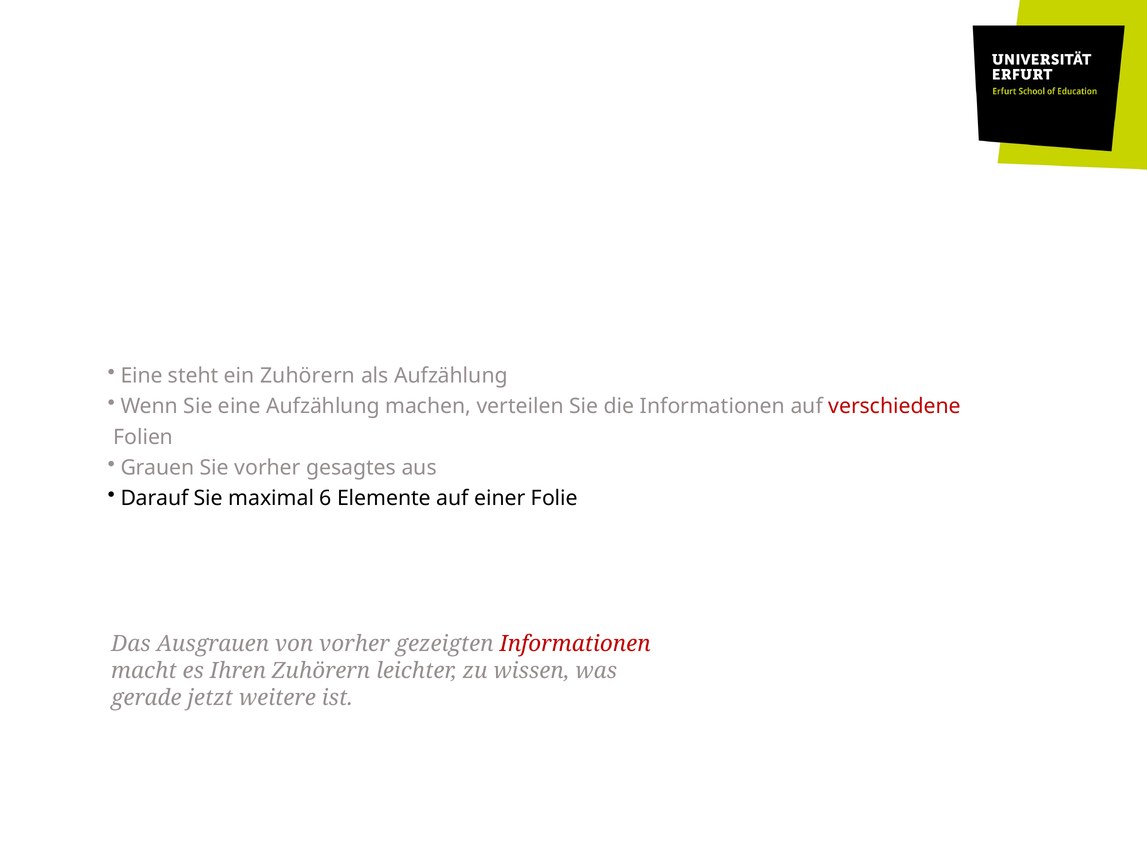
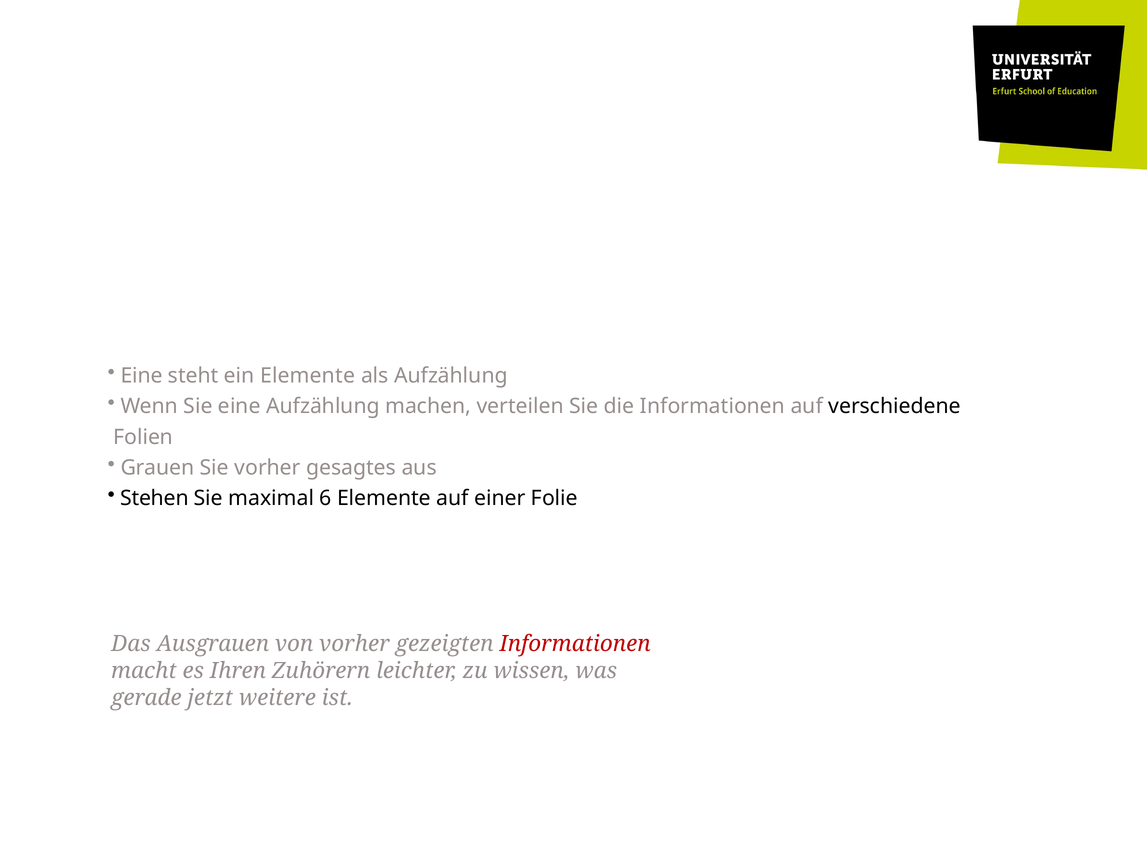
ein Zuhörern: Zuhörern -> Elemente
verschiedene colour: red -> black
Darauf: Darauf -> Stehen
